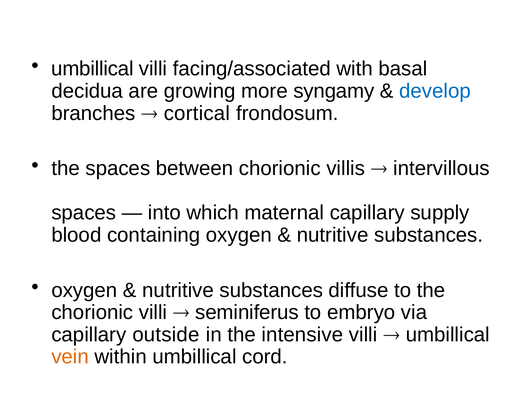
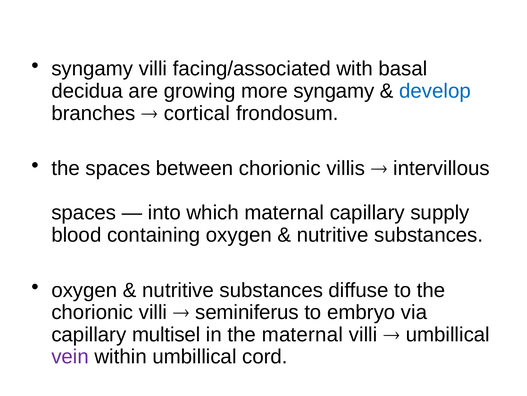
umbillical at (92, 69): umbillical -> syngamy
outside: outside -> multisel
the intensive: intensive -> maternal
vein colour: orange -> purple
